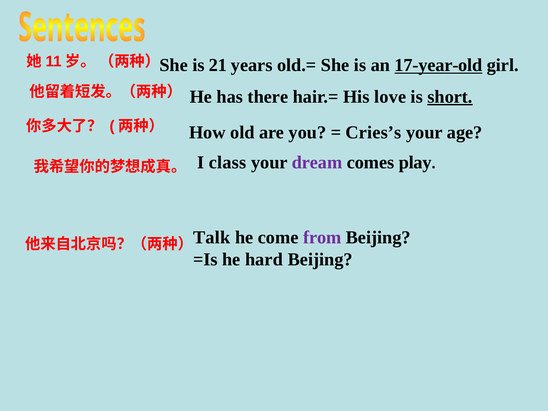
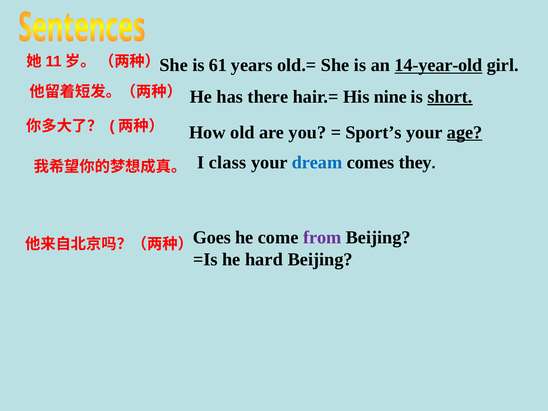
21: 21 -> 61
17-year-old: 17-year-old -> 14-year-old
love: love -> nine
Cries’s: Cries’s -> Sport’s
age underline: none -> present
dream colour: purple -> blue
play: play -> they
Talk: Talk -> Goes
